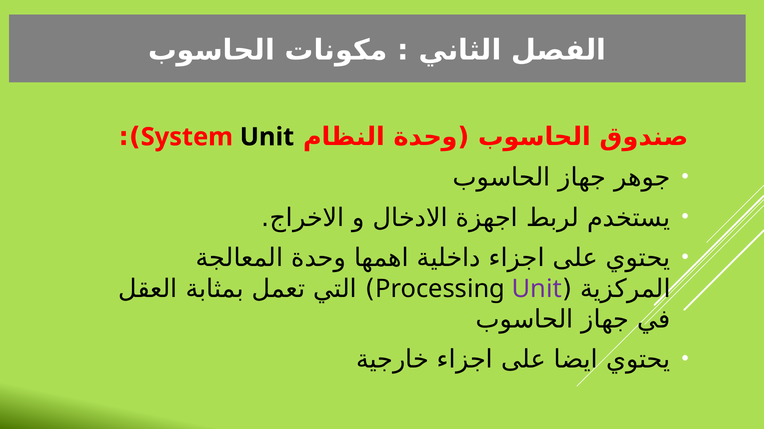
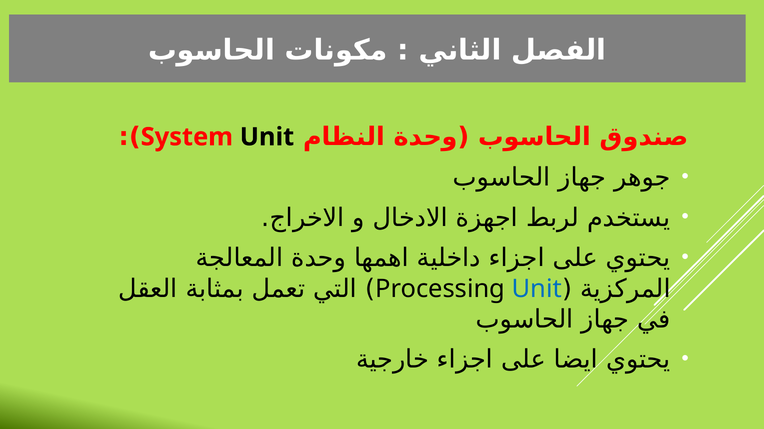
Unit at (537, 289) colour: purple -> blue
